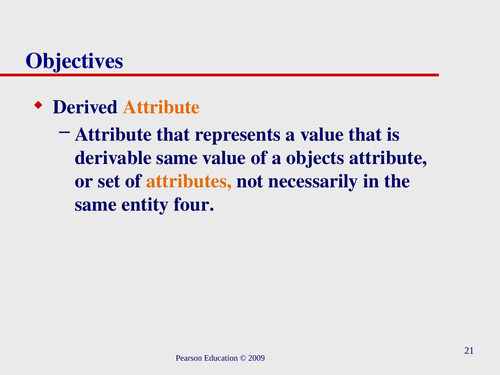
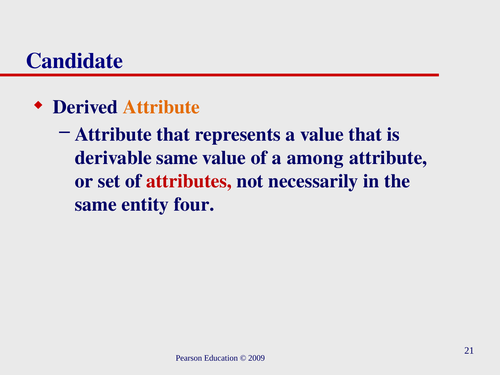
Objectives: Objectives -> Candidate
objects: objects -> among
attributes colour: orange -> red
